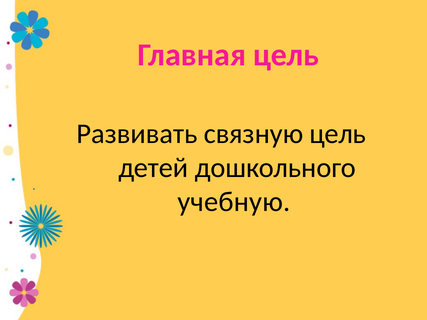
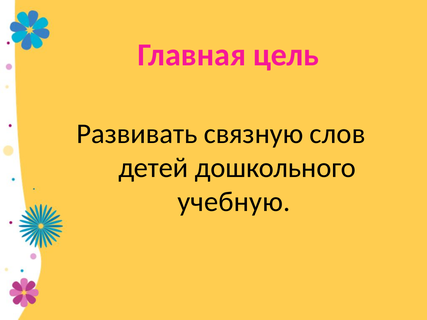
связную цель: цель -> слов
